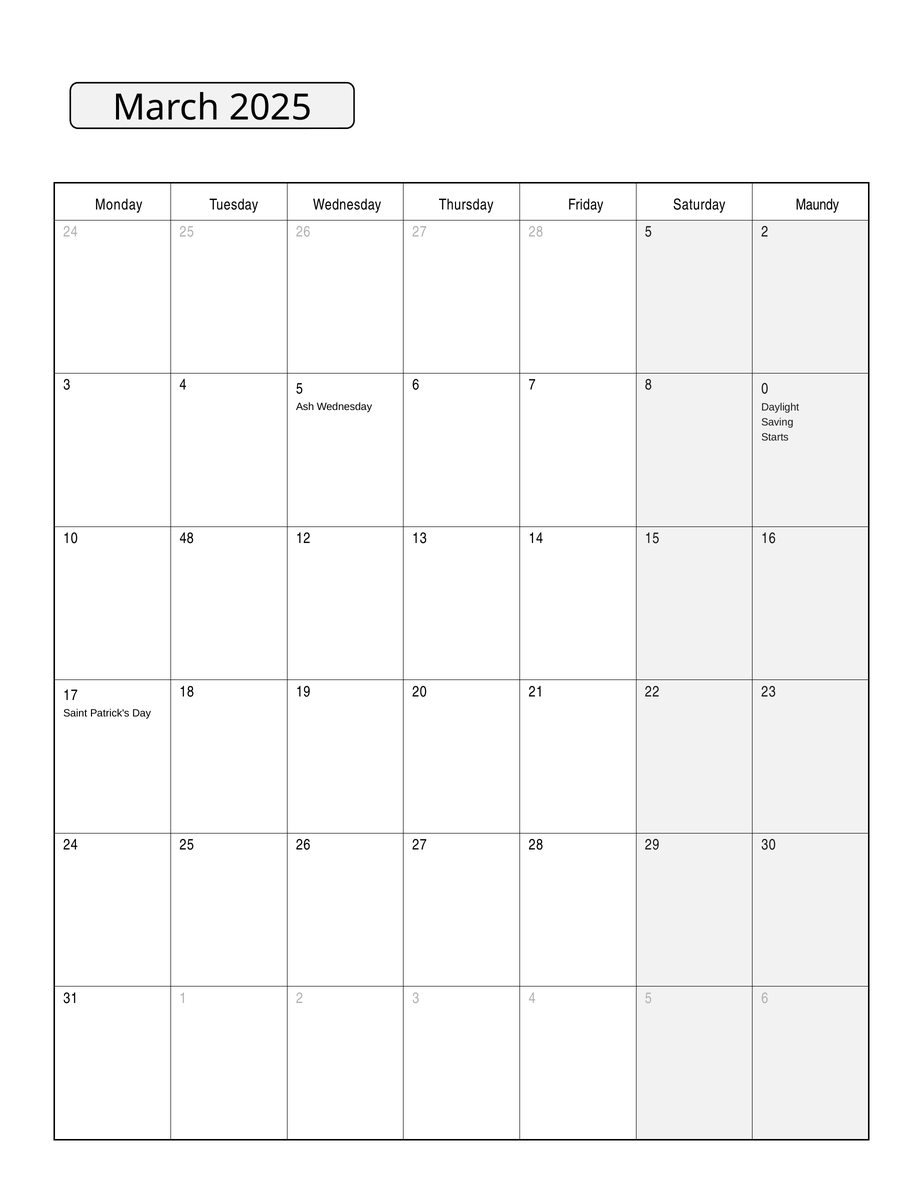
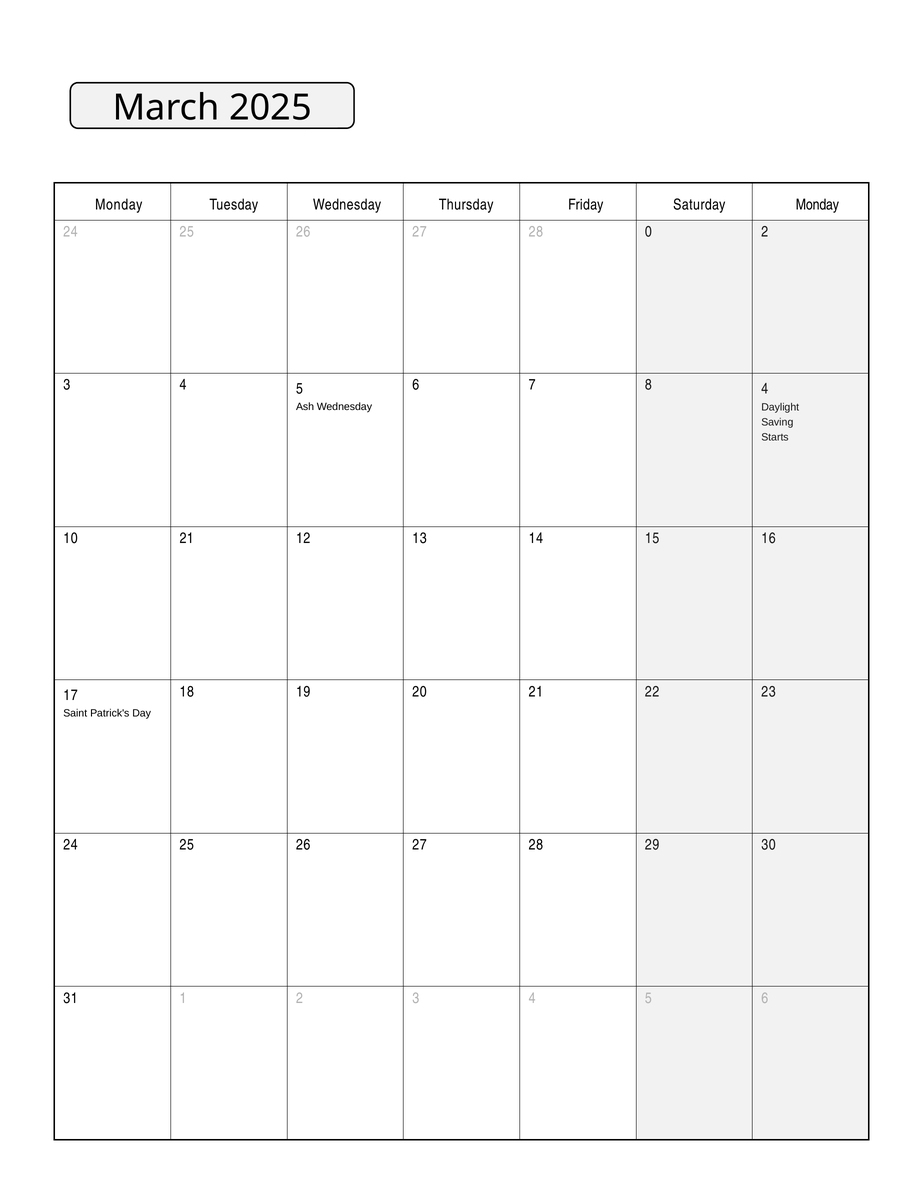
Saturday Maundy: Maundy -> Monday
28 5: 5 -> 0
8 0: 0 -> 4
10 48: 48 -> 21
